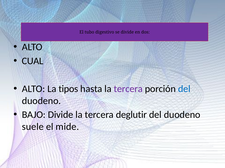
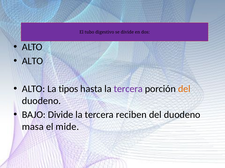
CUAL at (33, 61): CUAL -> ALTO
del at (184, 89) colour: blue -> orange
deglutir: deglutir -> reciben
suele: suele -> masa
